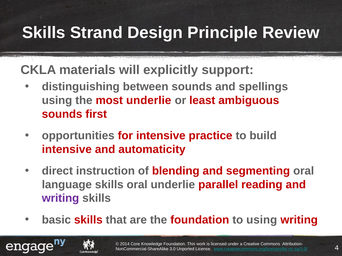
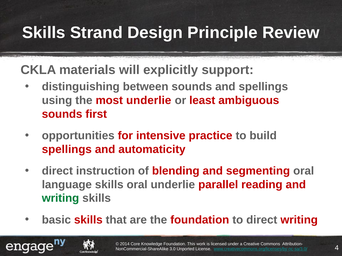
intensive at (67, 150): intensive -> spellings
writing at (60, 199) colour: purple -> green
to using: using -> direct
